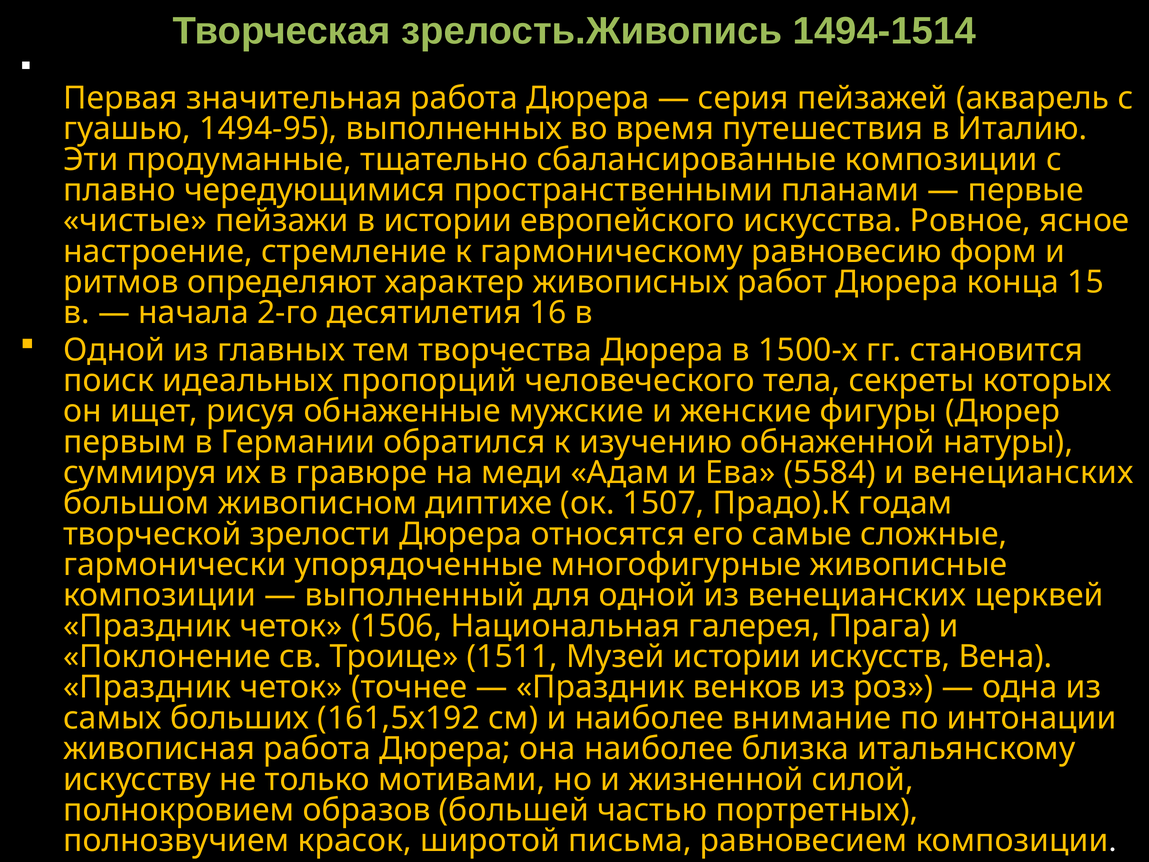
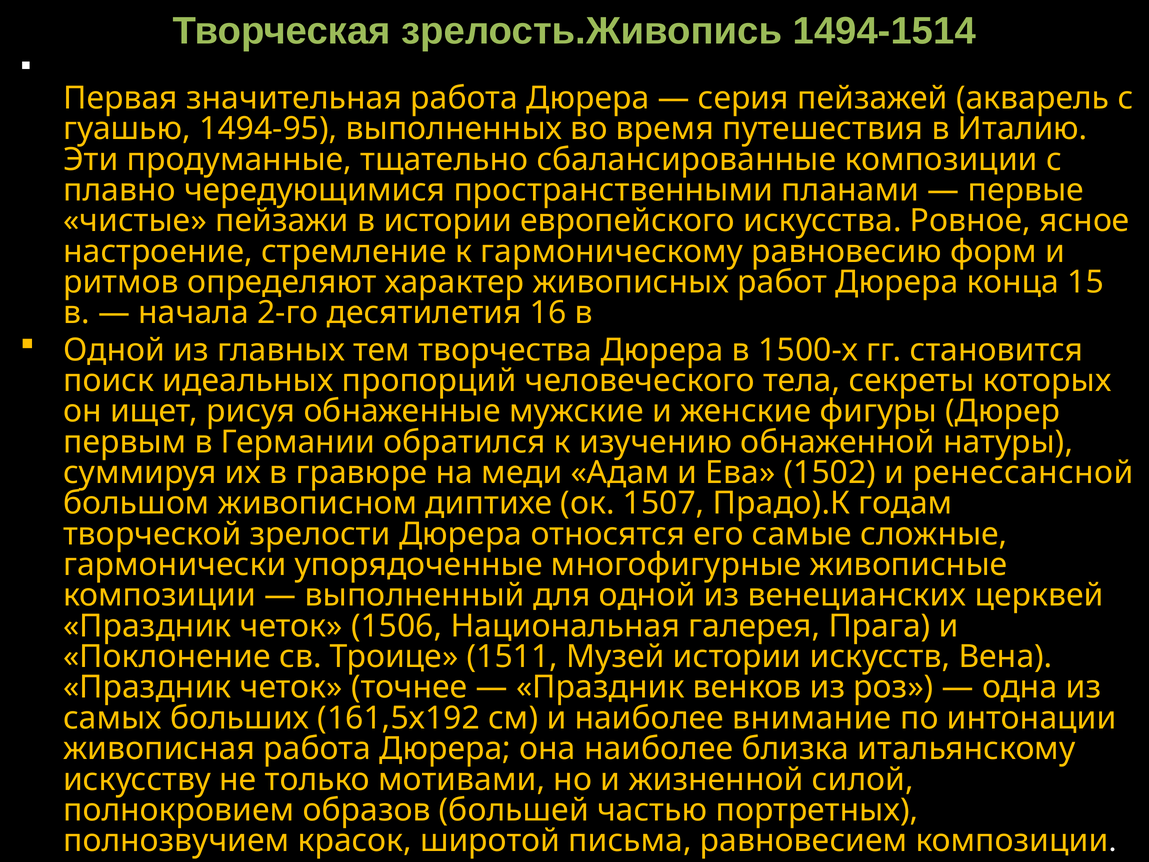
5584: 5584 -> 1502
и венецианских: венецианских -> ренессансной
